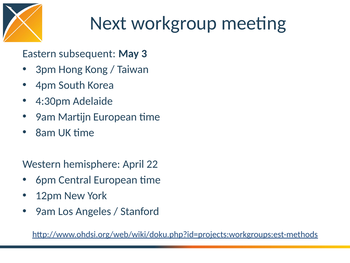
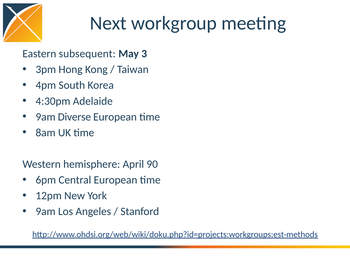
Martijn: Martijn -> Diverse
22: 22 -> 90
